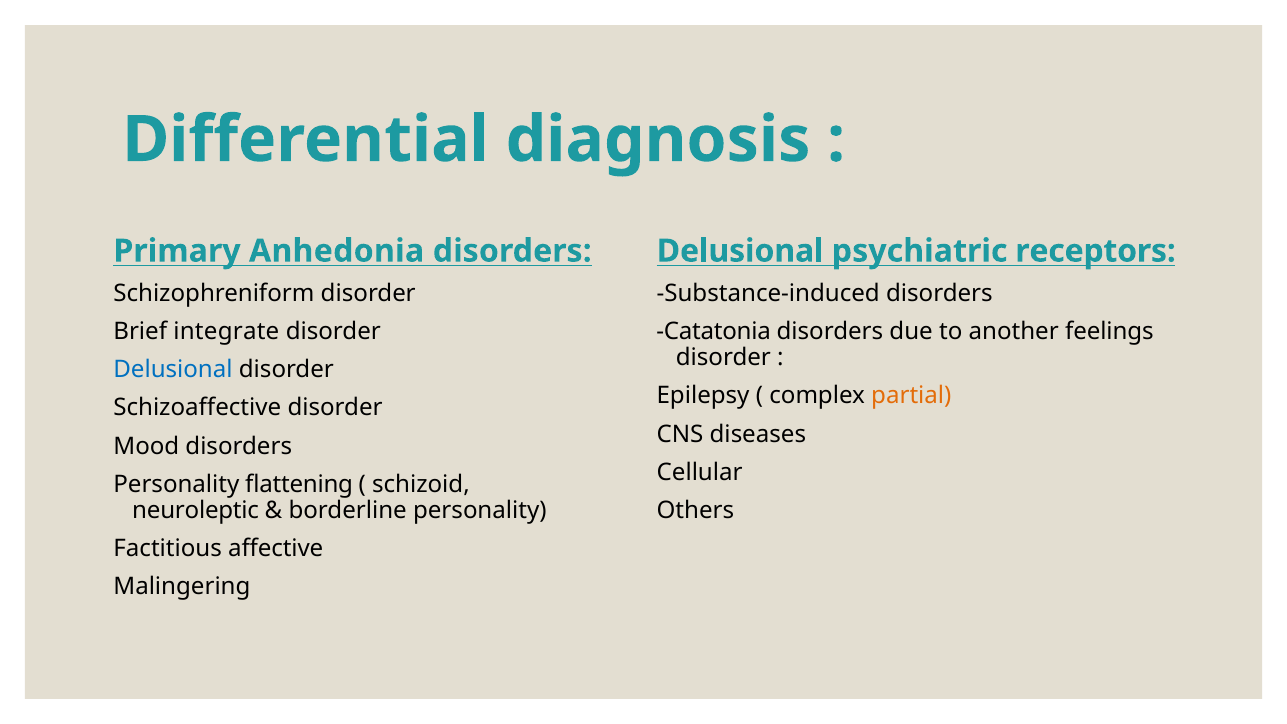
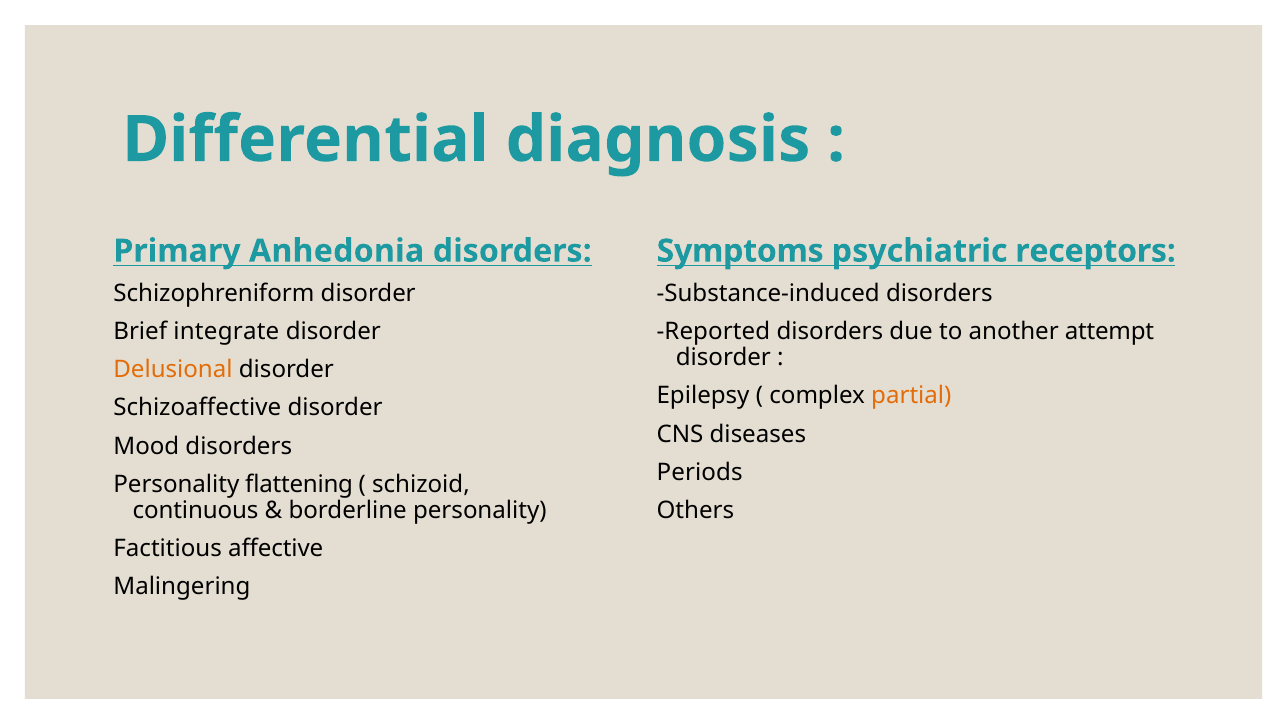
Delusional at (740, 251): Delusional -> Symptoms
Catatonia: Catatonia -> Reported
feelings: feelings -> attempt
Delusional at (173, 370) colour: blue -> orange
Cellular: Cellular -> Periods
neuroleptic: neuroleptic -> continuous
